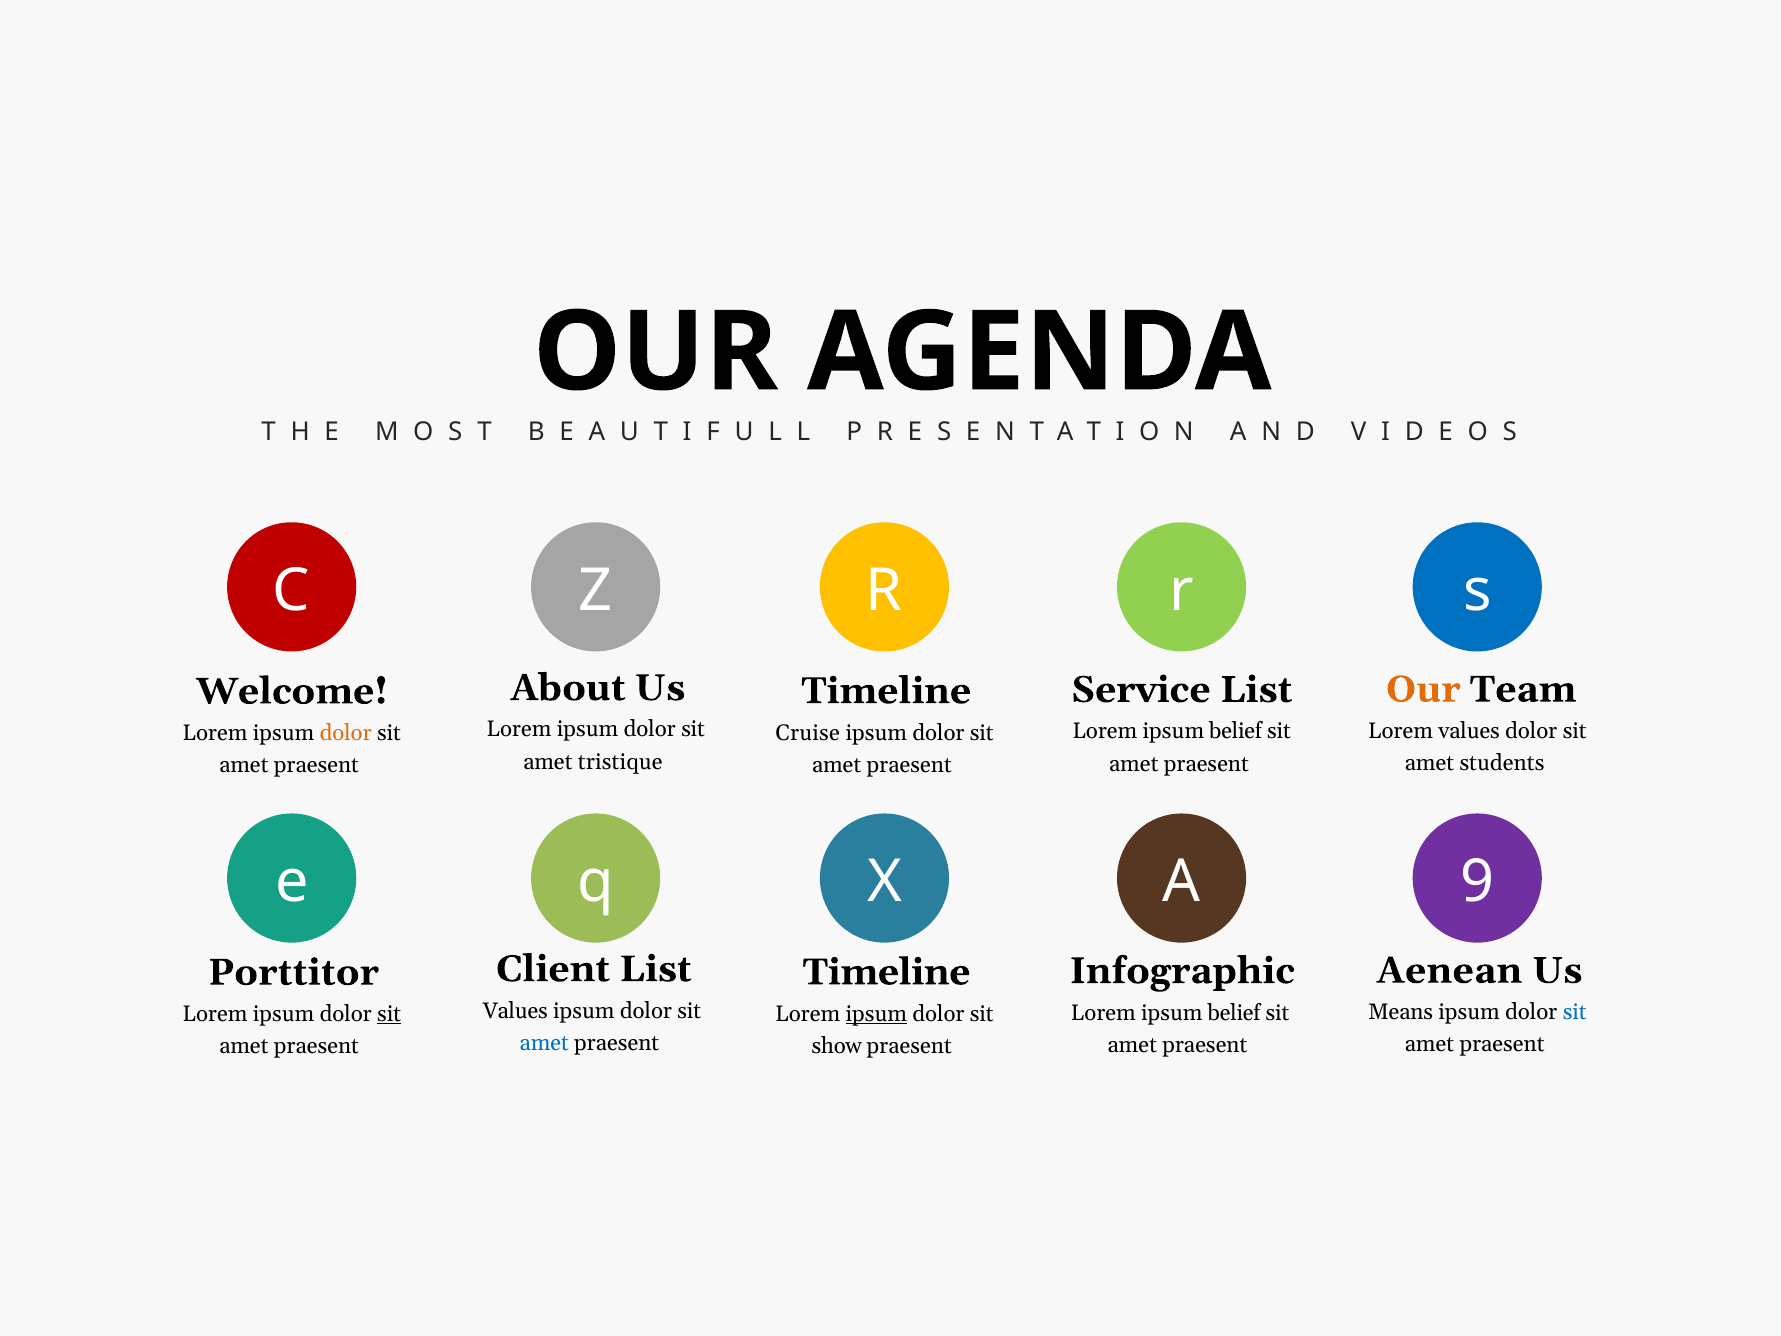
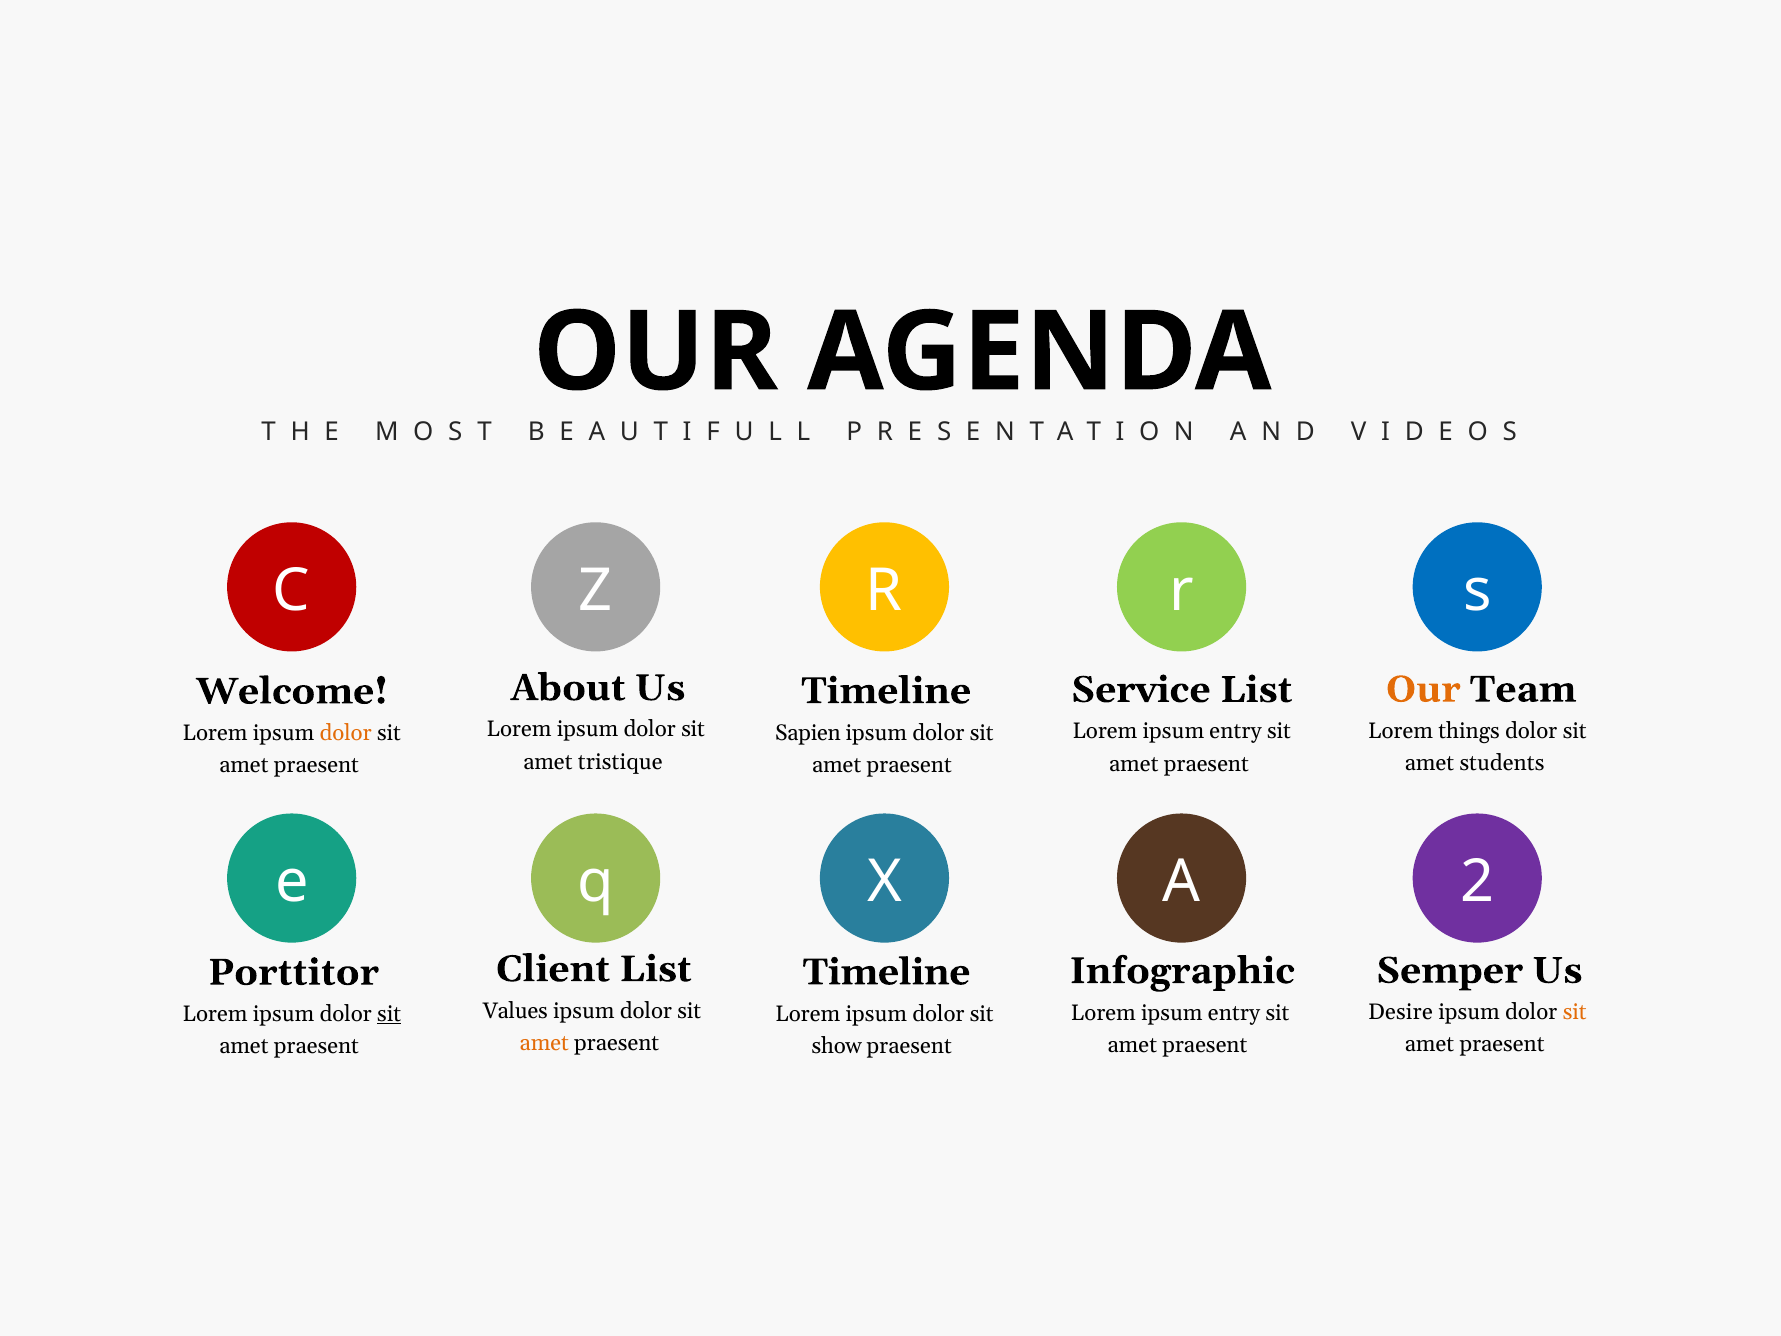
Lorem values: values -> things
belief at (1236, 731): belief -> entry
Cruise: Cruise -> Sapien
9: 9 -> 2
Aenean: Aenean -> Semper
Means: Means -> Desire
sit at (1575, 1012) colour: blue -> orange
belief at (1234, 1013): belief -> entry
ipsum at (876, 1014) underline: present -> none
amet at (544, 1043) colour: blue -> orange
